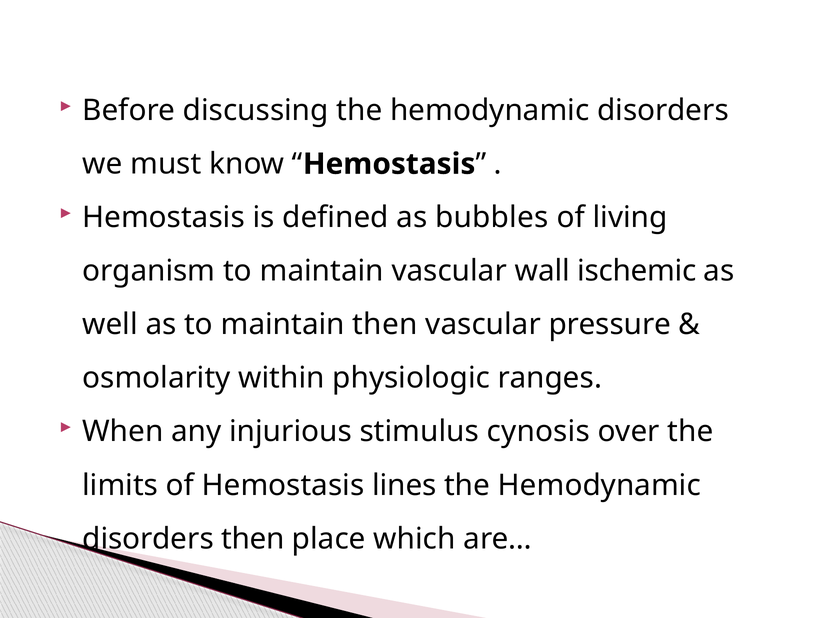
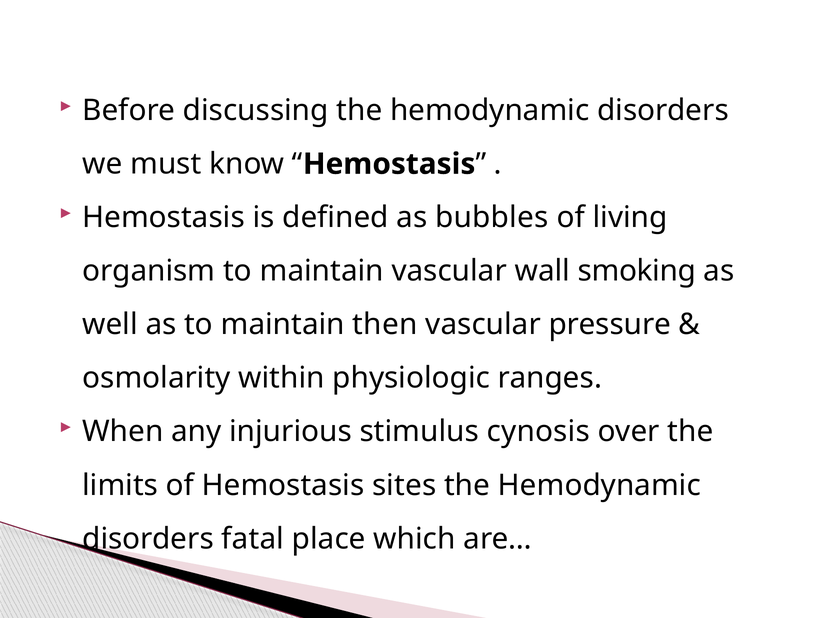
ischemic: ischemic -> smoking
lines: lines -> sites
disorders then: then -> fatal
